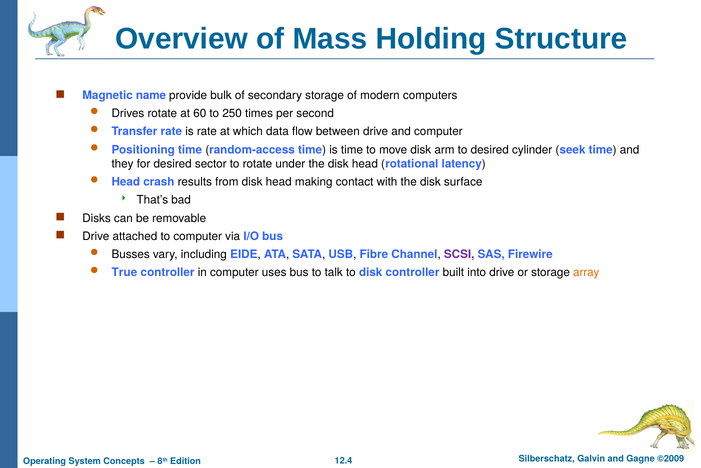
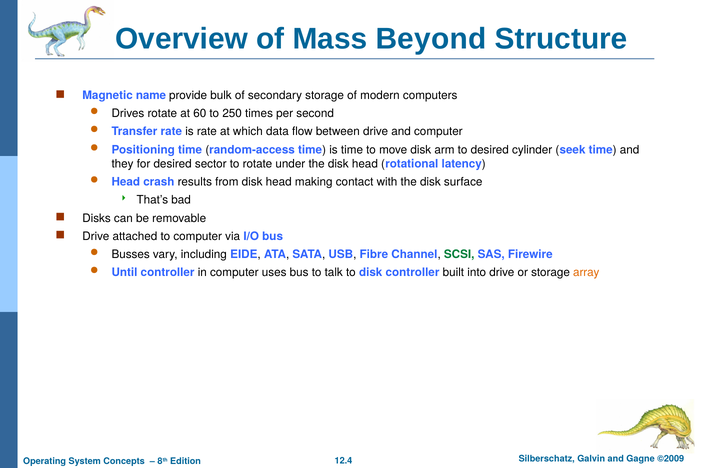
Holding: Holding -> Beyond
SCSI colour: purple -> green
True: True -> Until
